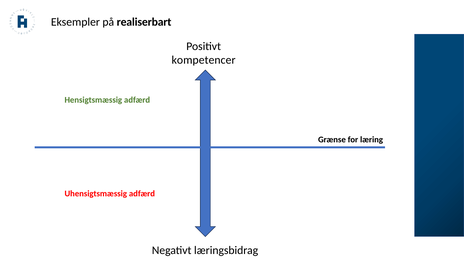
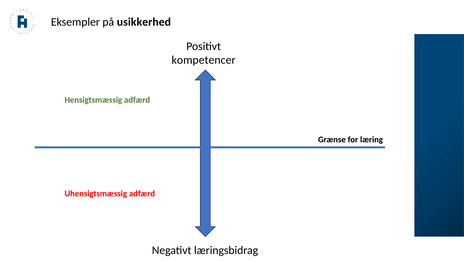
realiserbart: realiserbart -> usikkerhed
